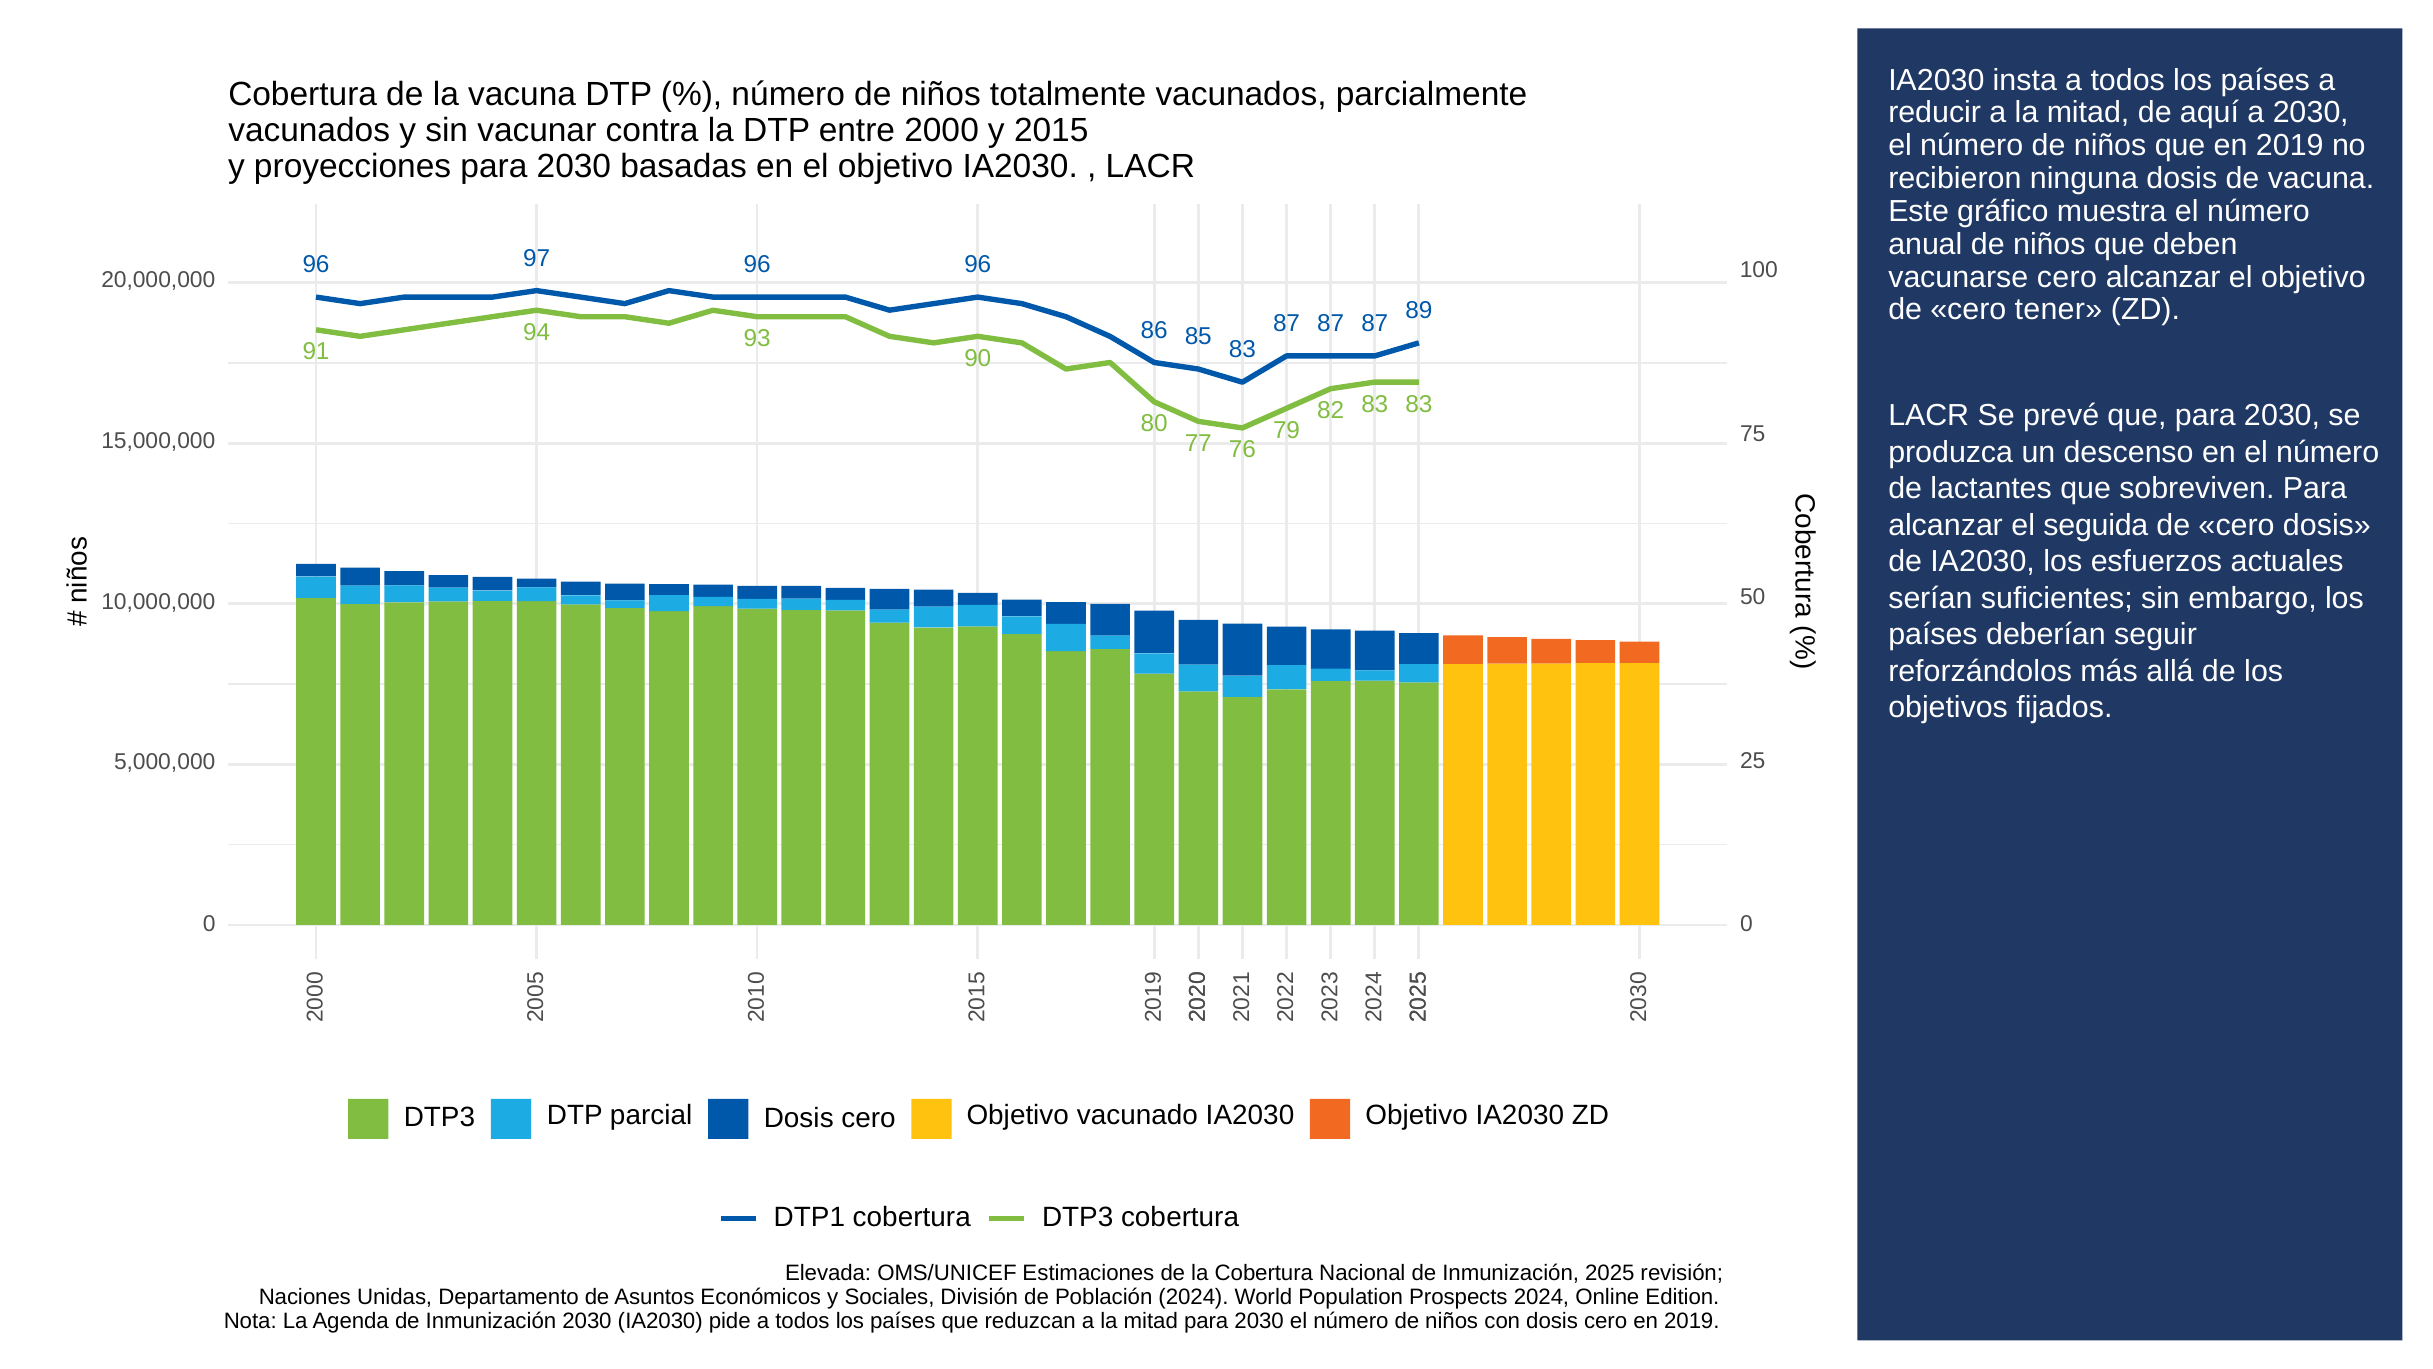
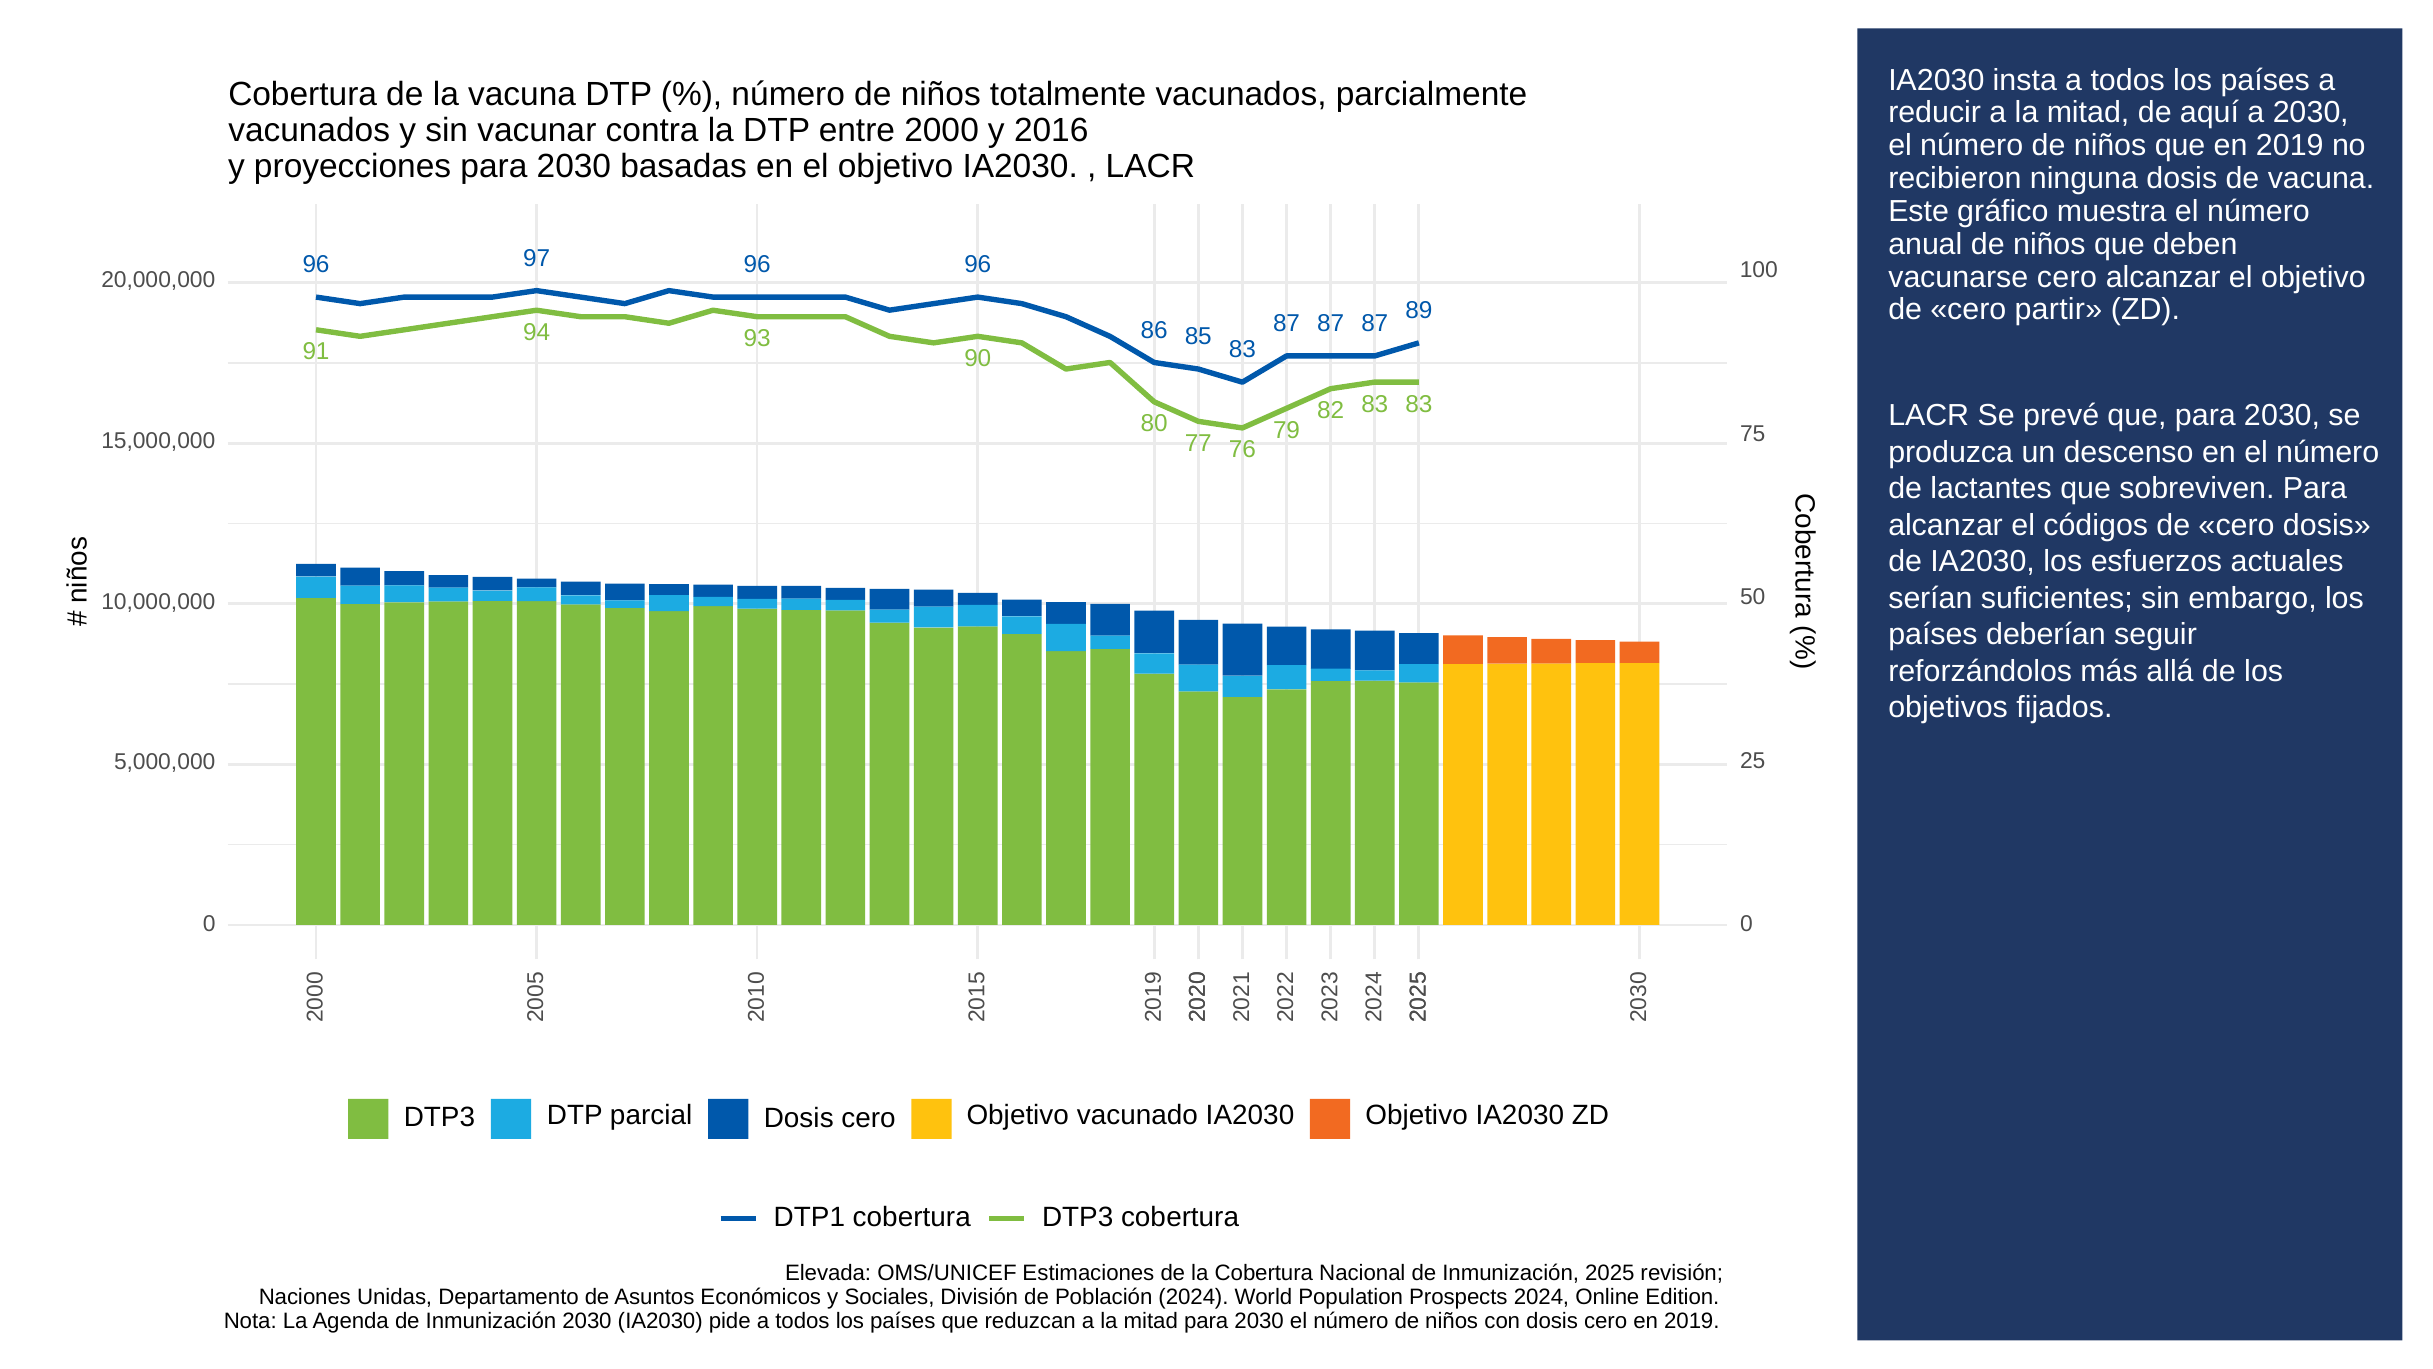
2015: 2015 -> 2016
tener: tener -> partir
seguida: seguida -> códigos
